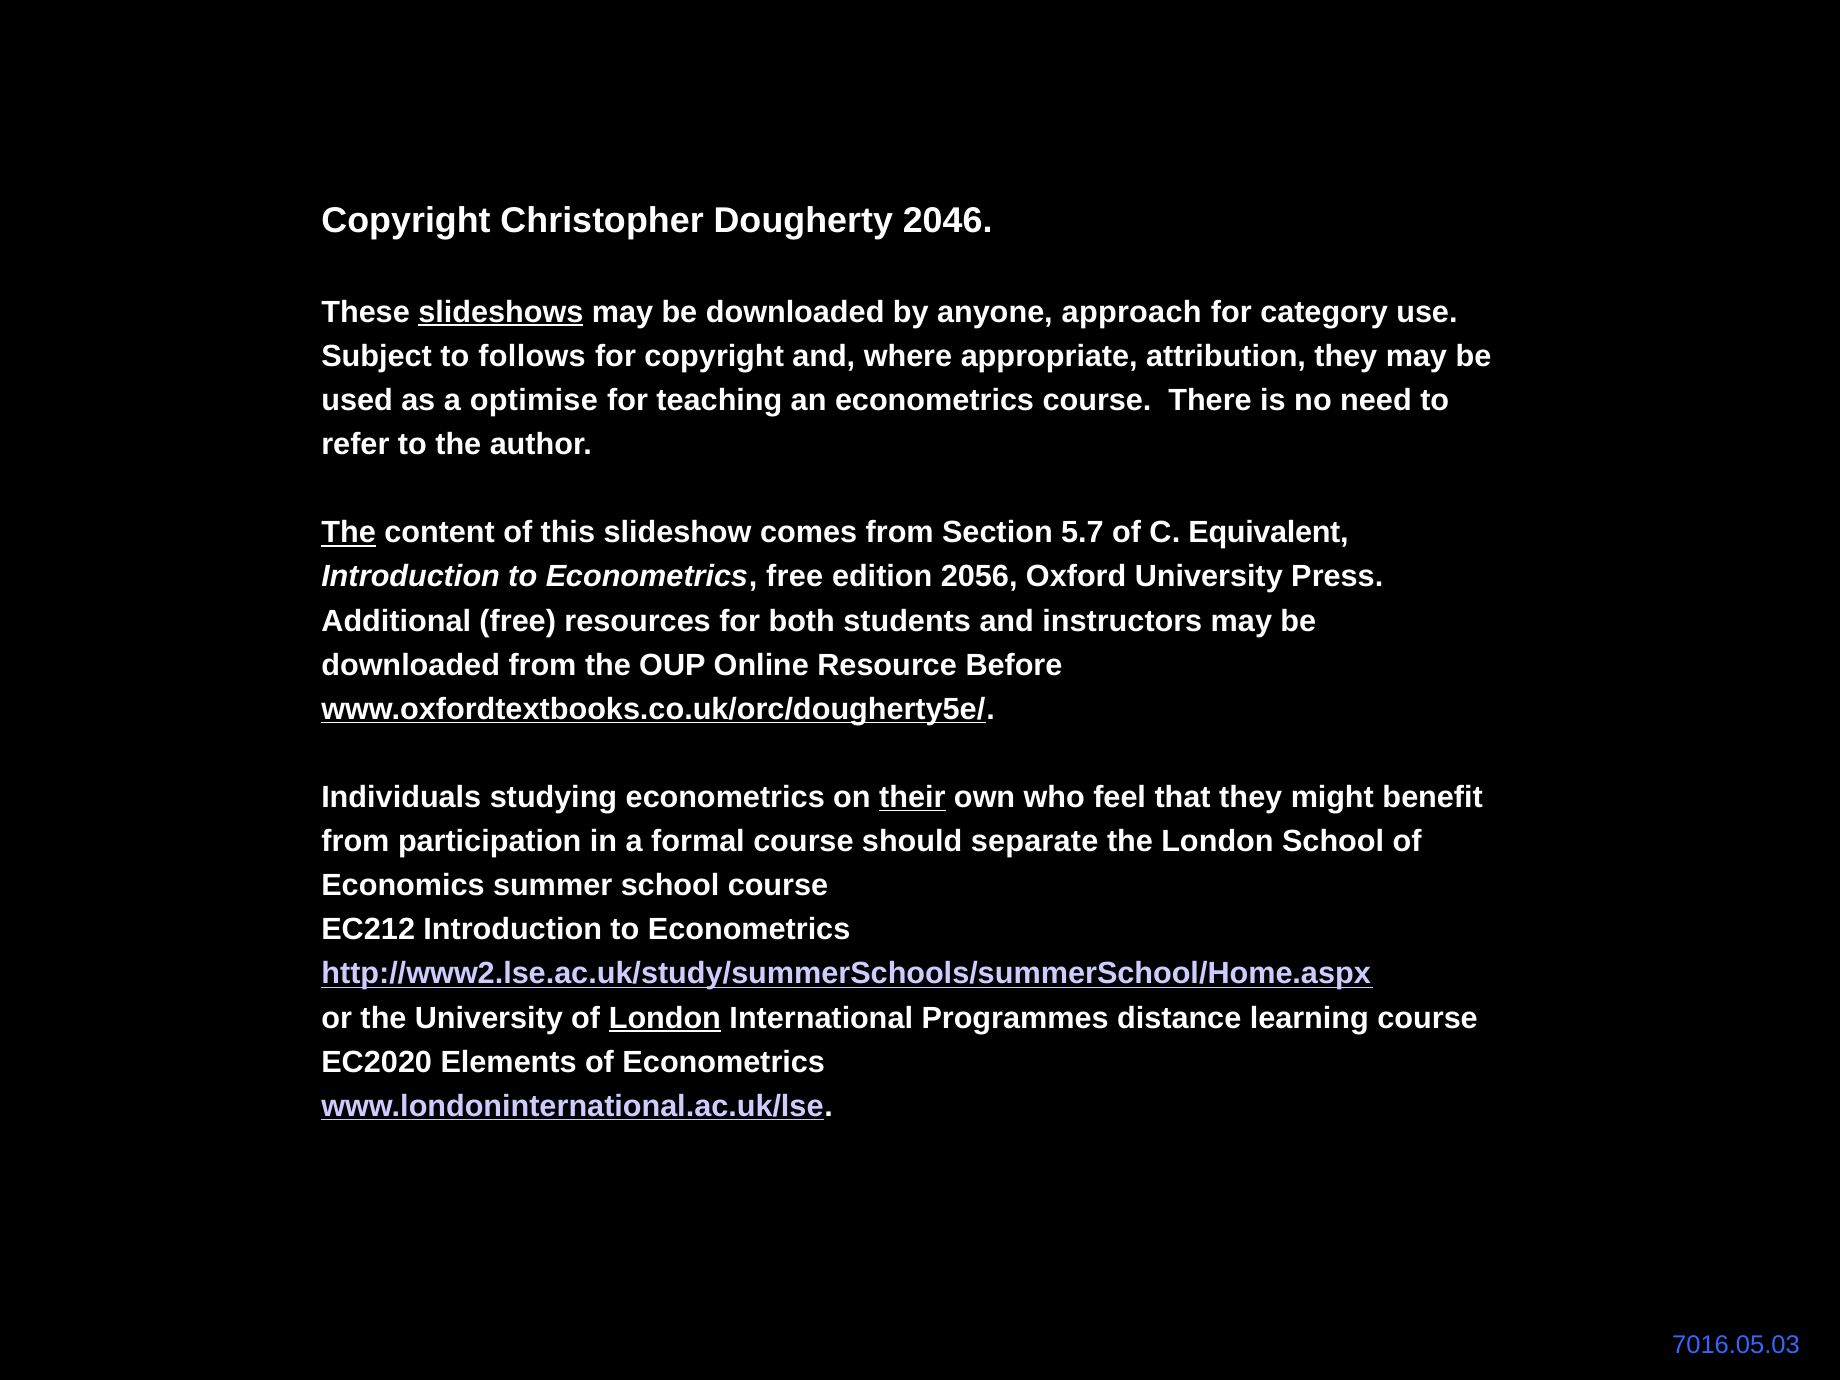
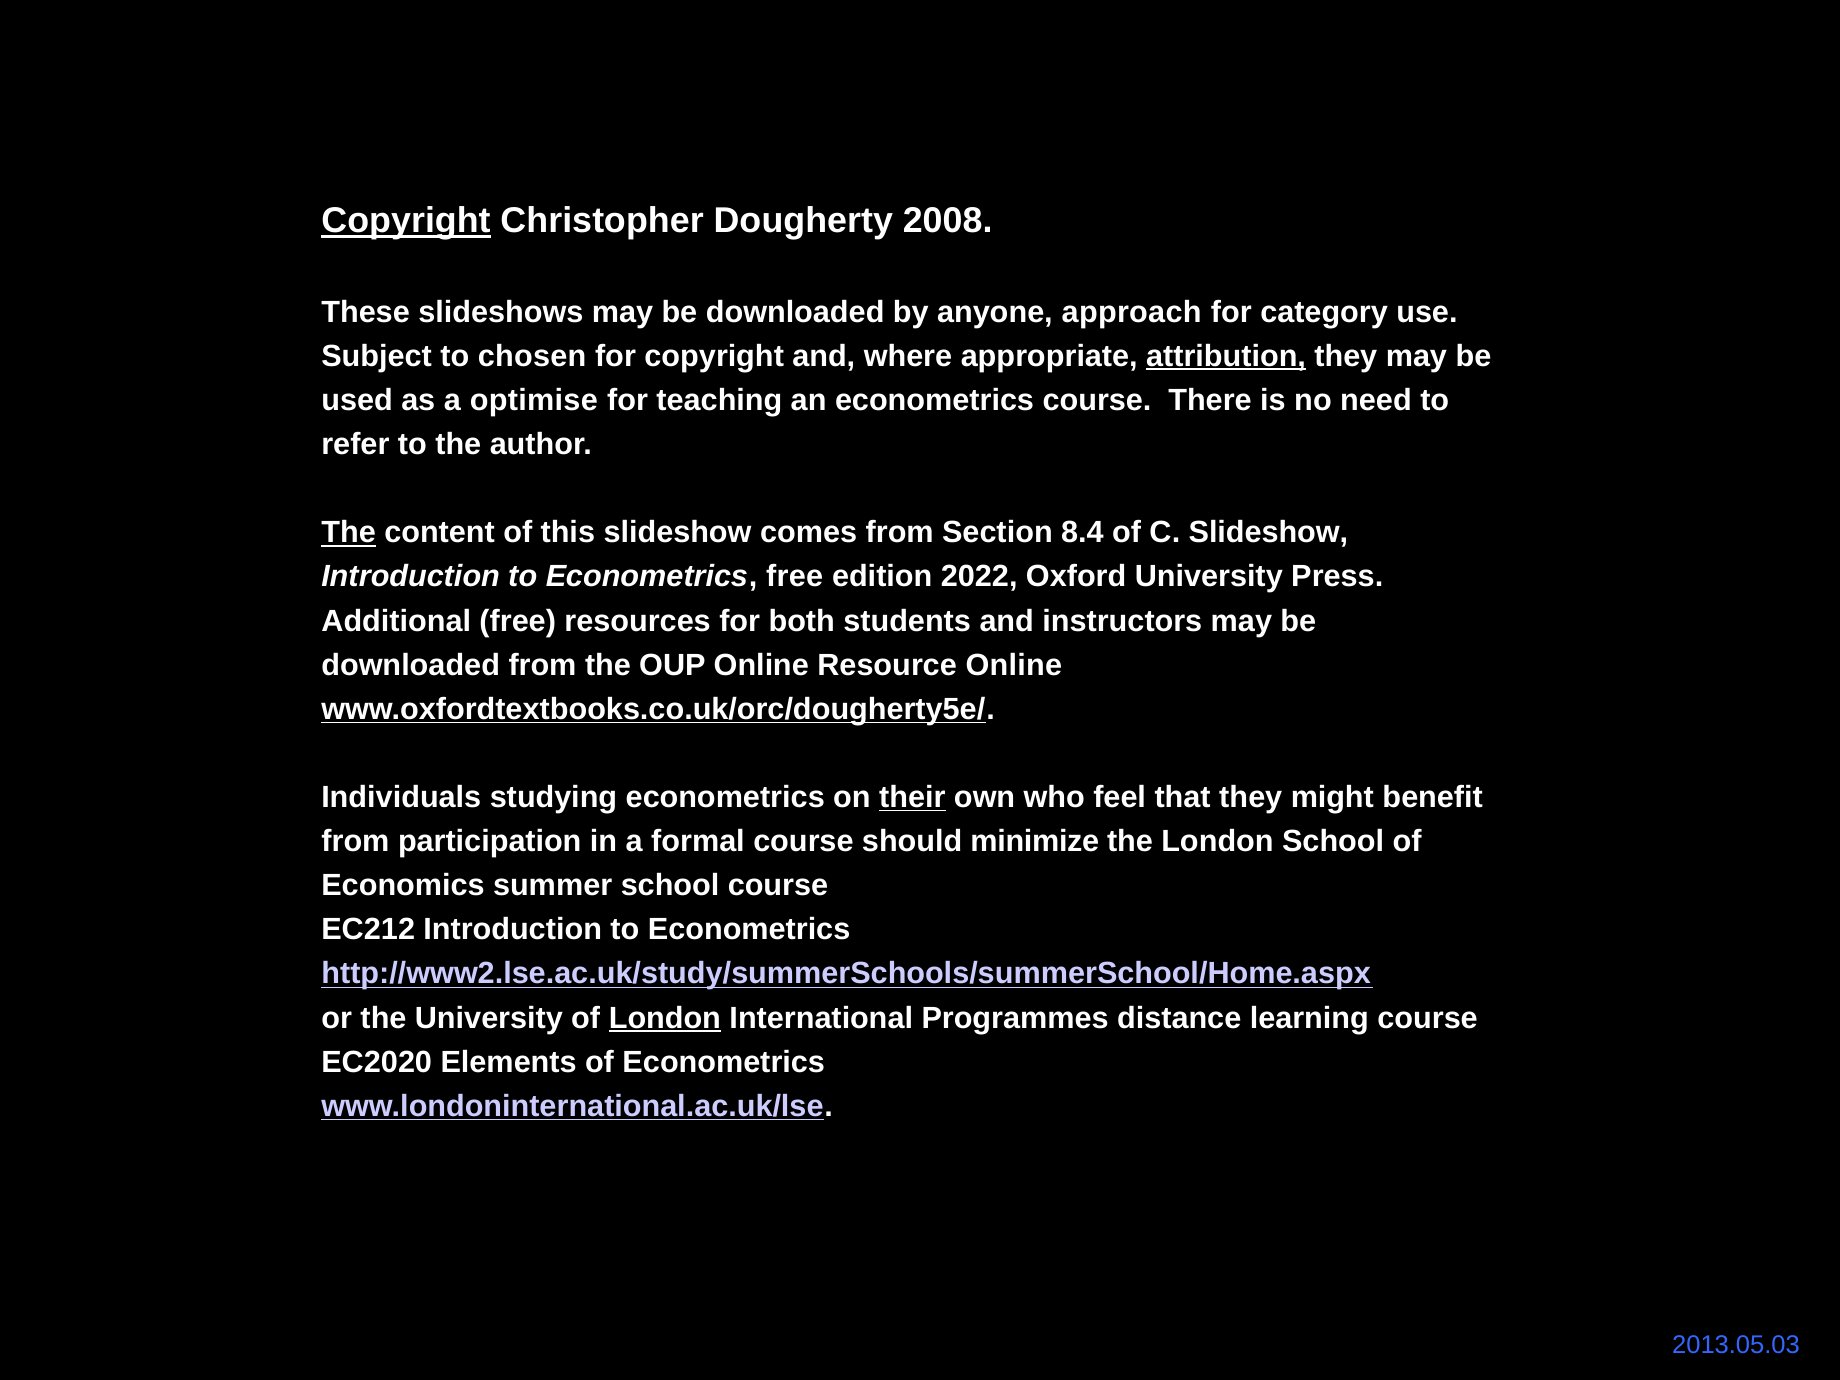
Copyright at (406, 221) underline: none -> present
2046: 2046 -> 2008
slideshows underline: present -> none
follows: follows -> chosen
attribution underline: none -> present
5.7: 5.7 -> 8.4
C Equivalent: Equivalent -> Slideshow
2056: 2056 -> 2022
Resource Before: Before -> Online
separate: separate -> minimize
7016.05.03: 7016.05.03 -> 2013.05.03
